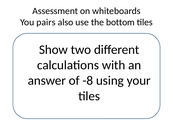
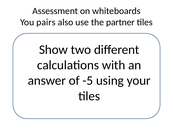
bottom: bottom -> partner
-8: -8 -> -5
